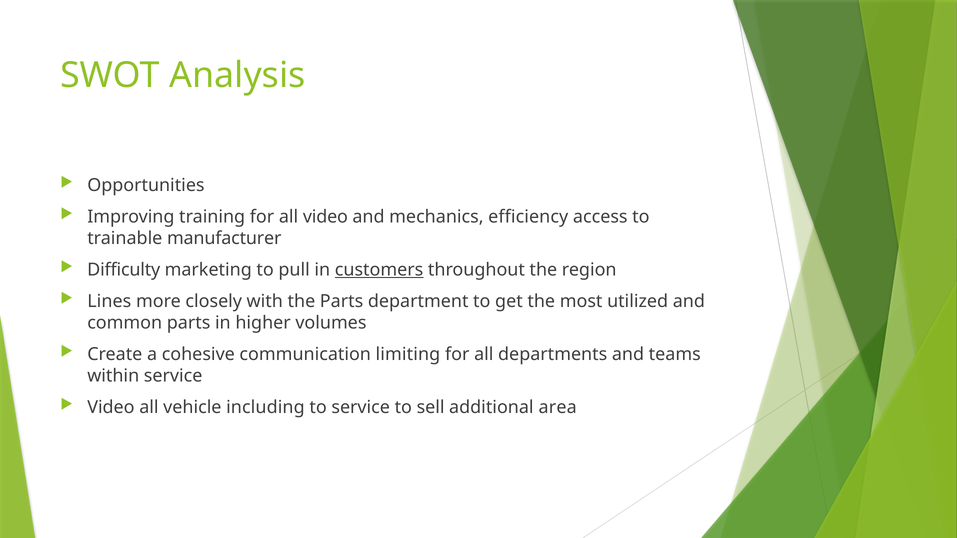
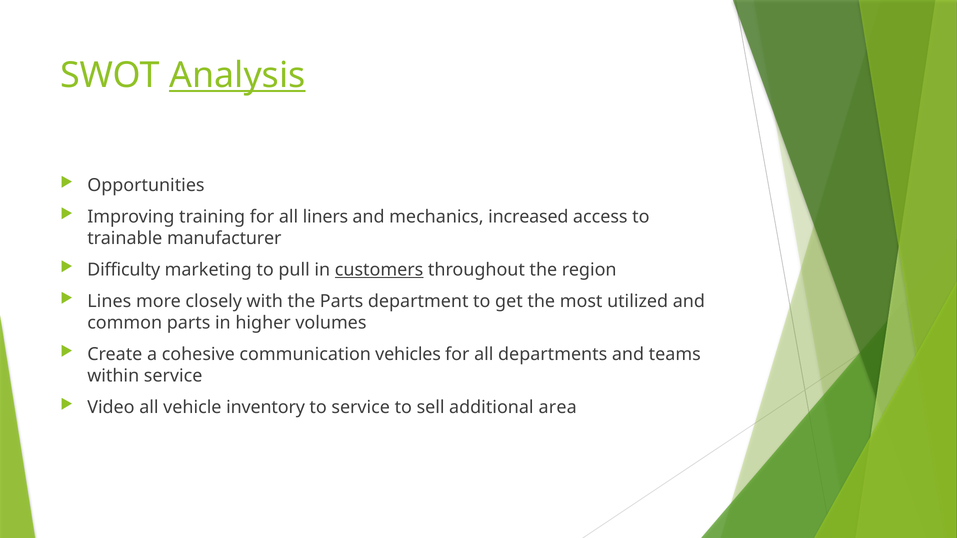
Analysis underline: none -> present
all video: video -> liners
efficiency: efficiency -> increased
limiting: limiting -> vehicles
including: including -> inventory
